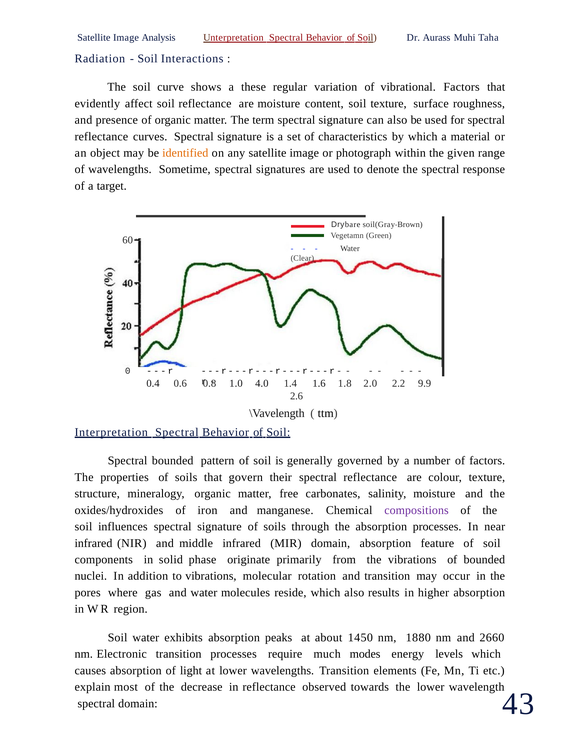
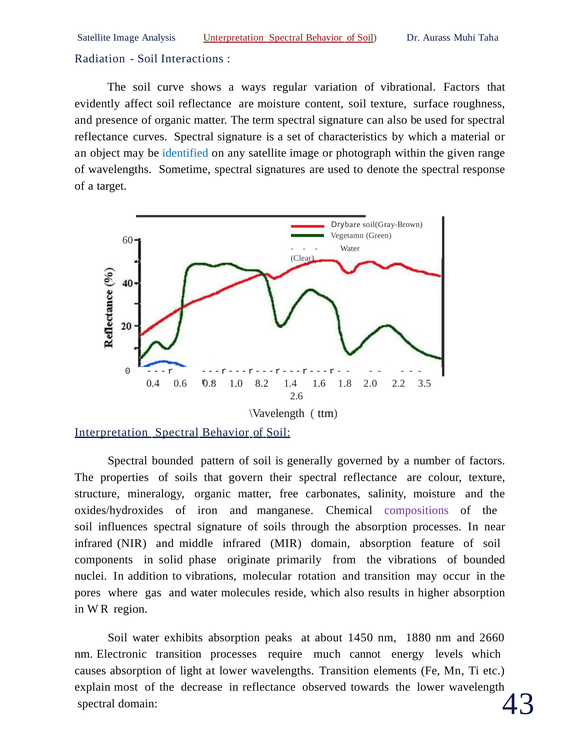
these: these -> ways
identified colour: orange -> blue
4.0: 4.0 -> 8.2
9.9: 9.9 -> 3.5
modes: modes -> cannot
